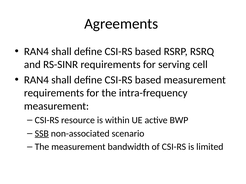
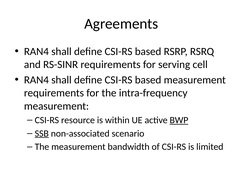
BWP underline: none -> present
